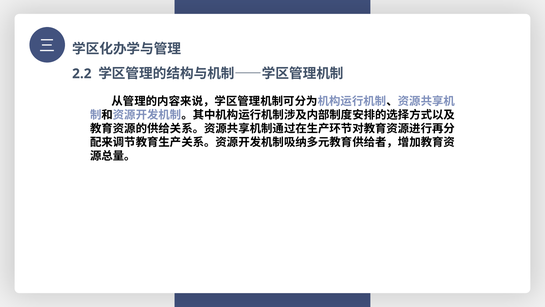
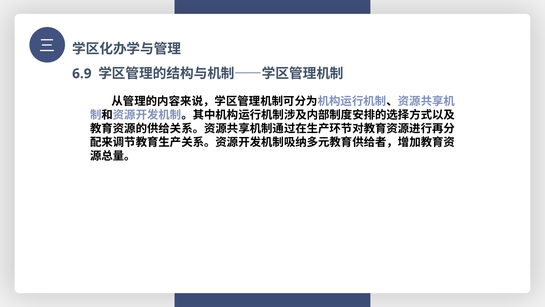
2.2: 2.2 -> 6.9
